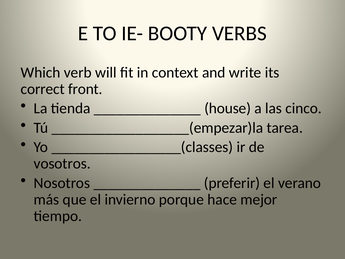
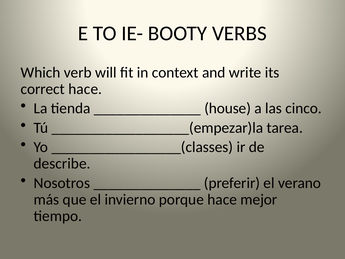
correct front: front -> hace
vosotros: vosotros -> describe
